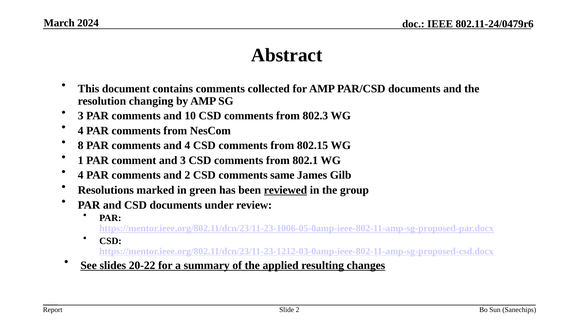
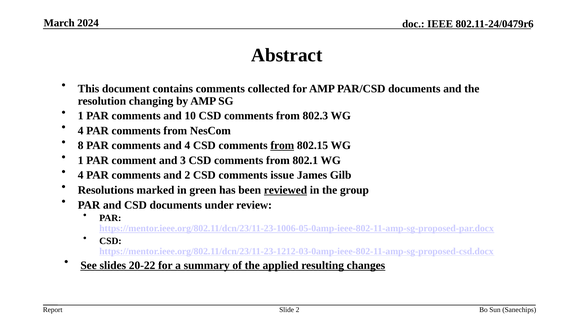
3 at (81, 116): 3 -> 1
from at (282, 145) underline: none -> present
same: same -> issue
